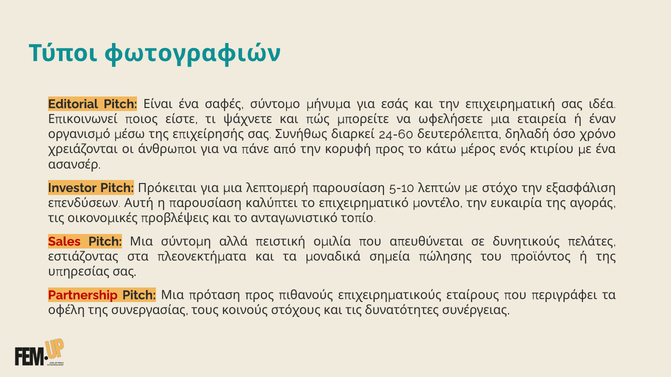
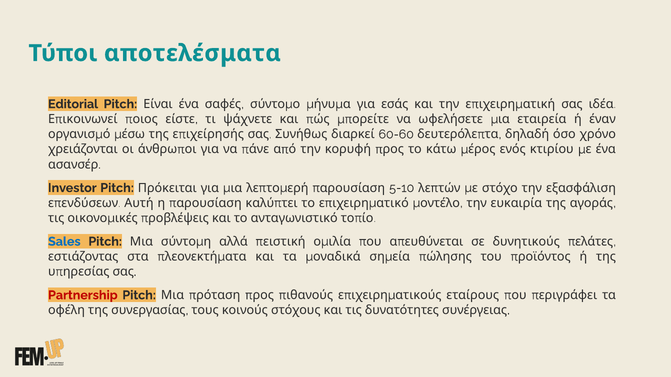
φωτογραφιών: φωτογραφιών -> αποτελέσματα
24-60: 24-60 -> 60-60
Sales colour: red -> blue
